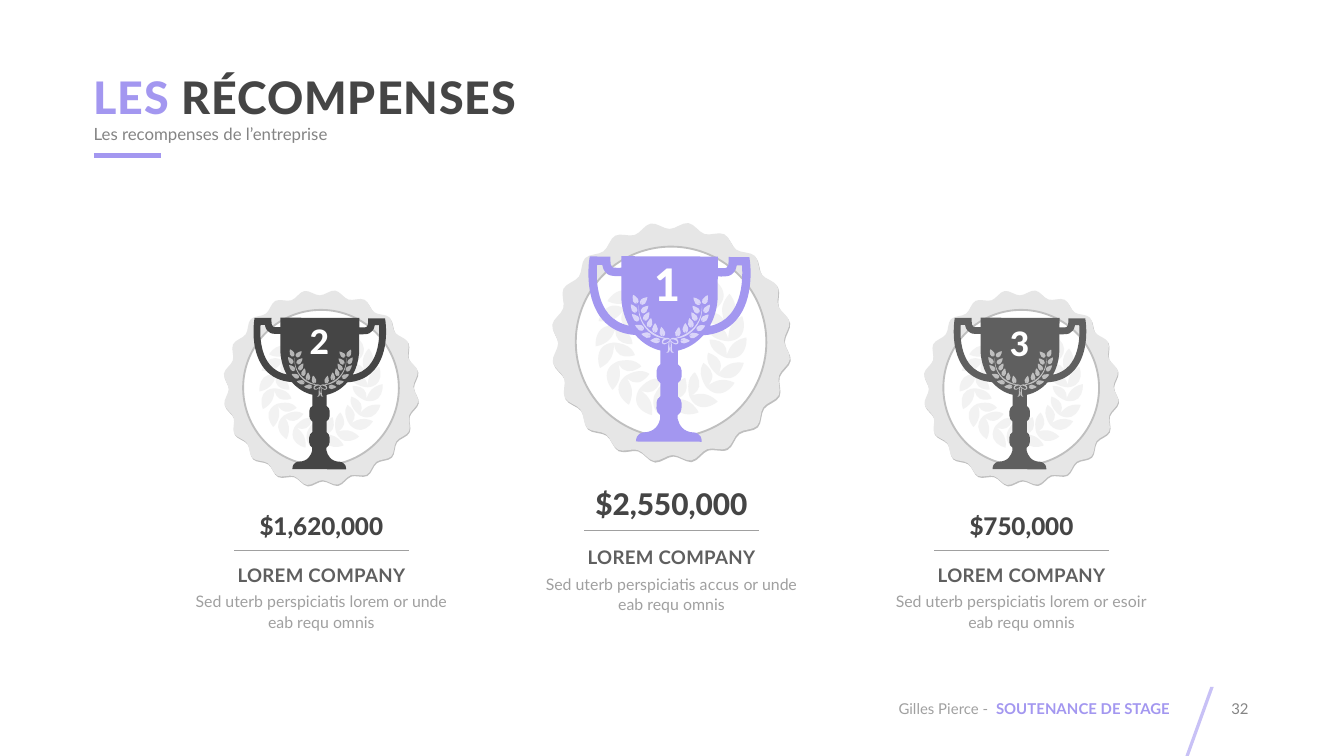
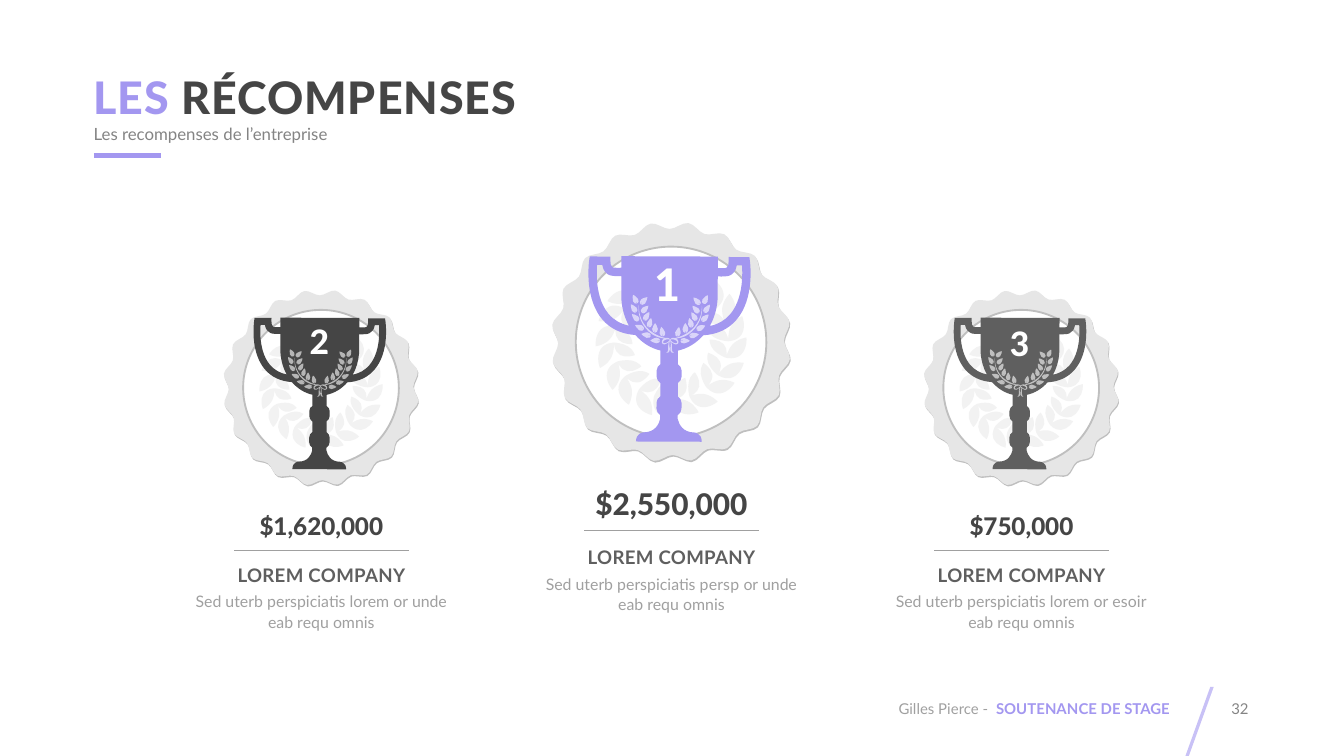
accus: accus -> persp
